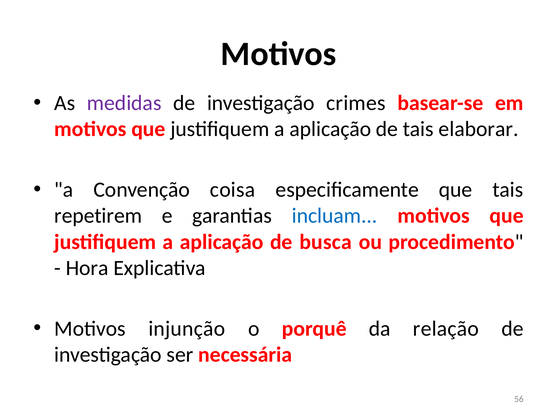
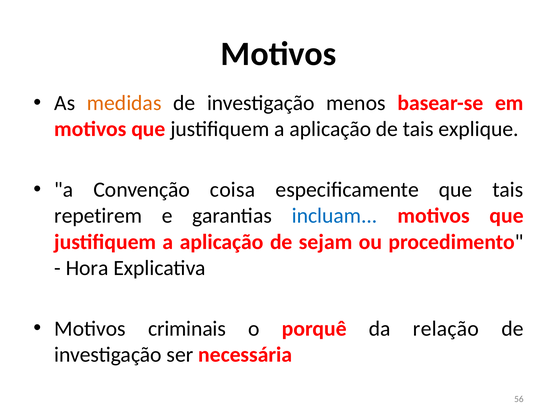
medidas colour: purple -> orange
crimes: crimes -> menos
elaborar: elaborar -> explique
busca: busca -> sejam
injunção: injunção -> criminais
